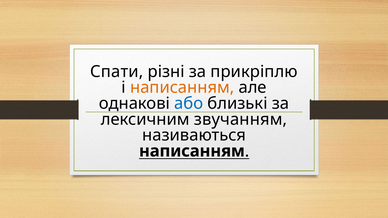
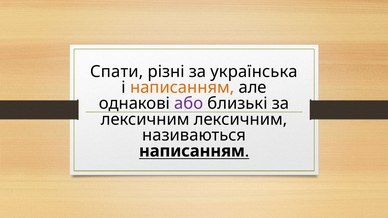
прикріплю: прикріплю -> українська
або colour: blue -> purple
лексичним звучанням: звучанням -> лексичним
